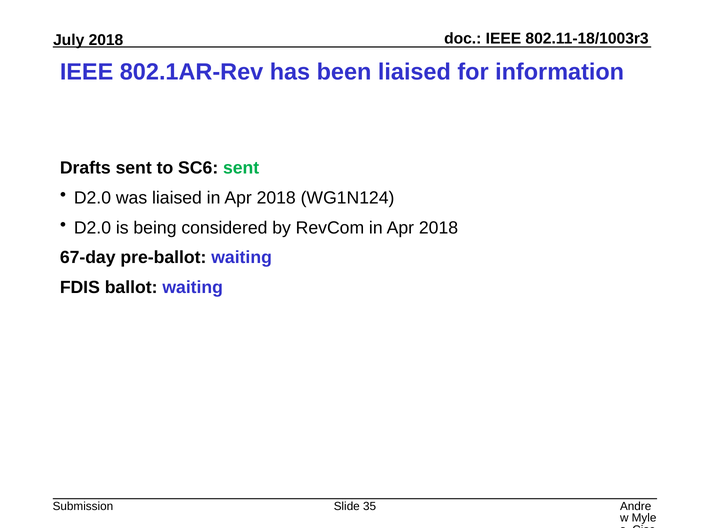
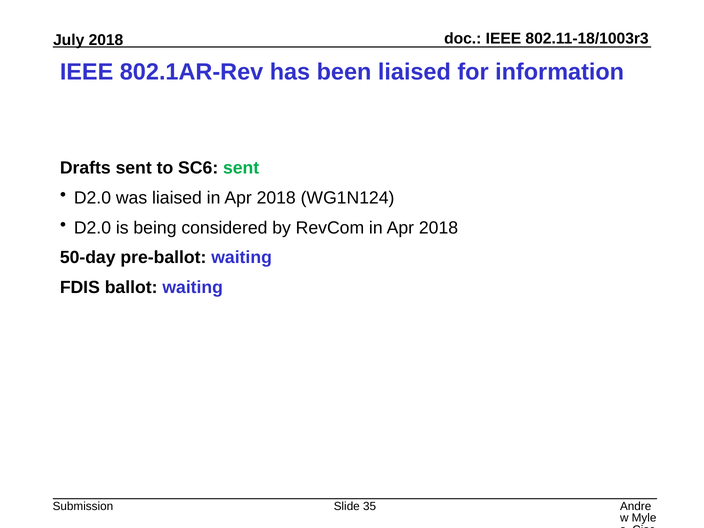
67-day: 67-day -> 50-day
